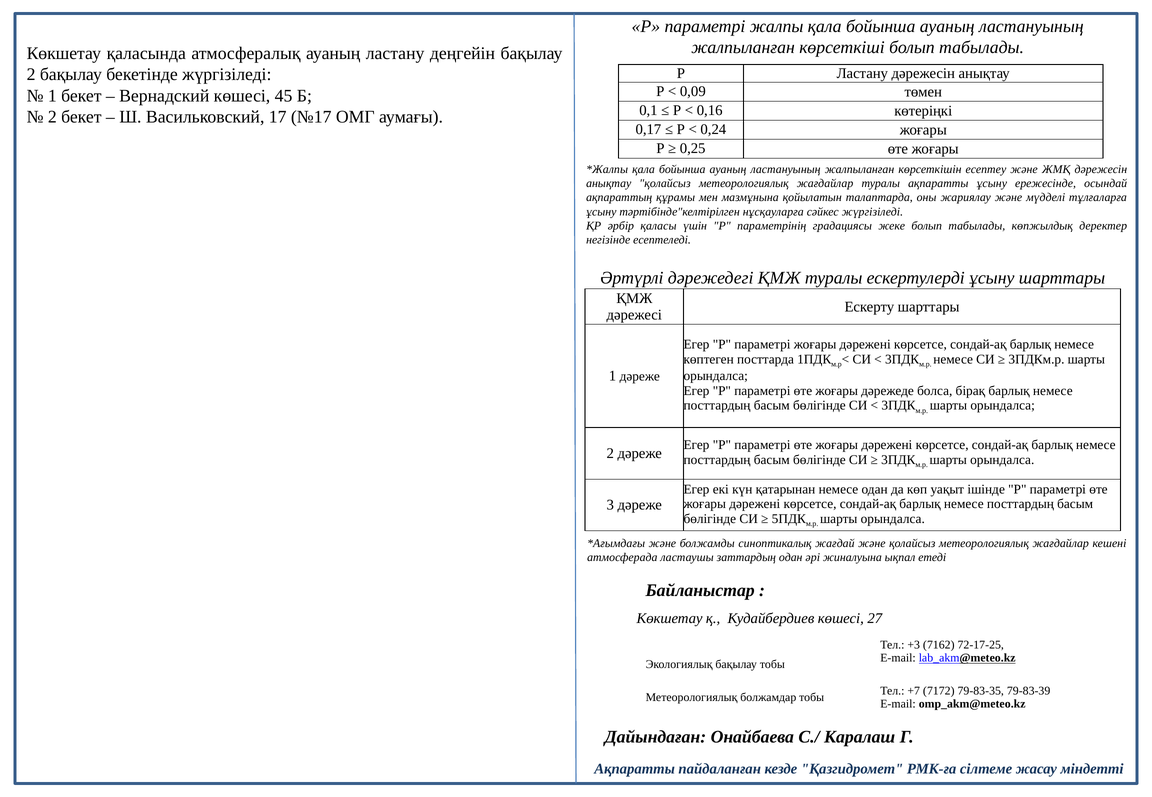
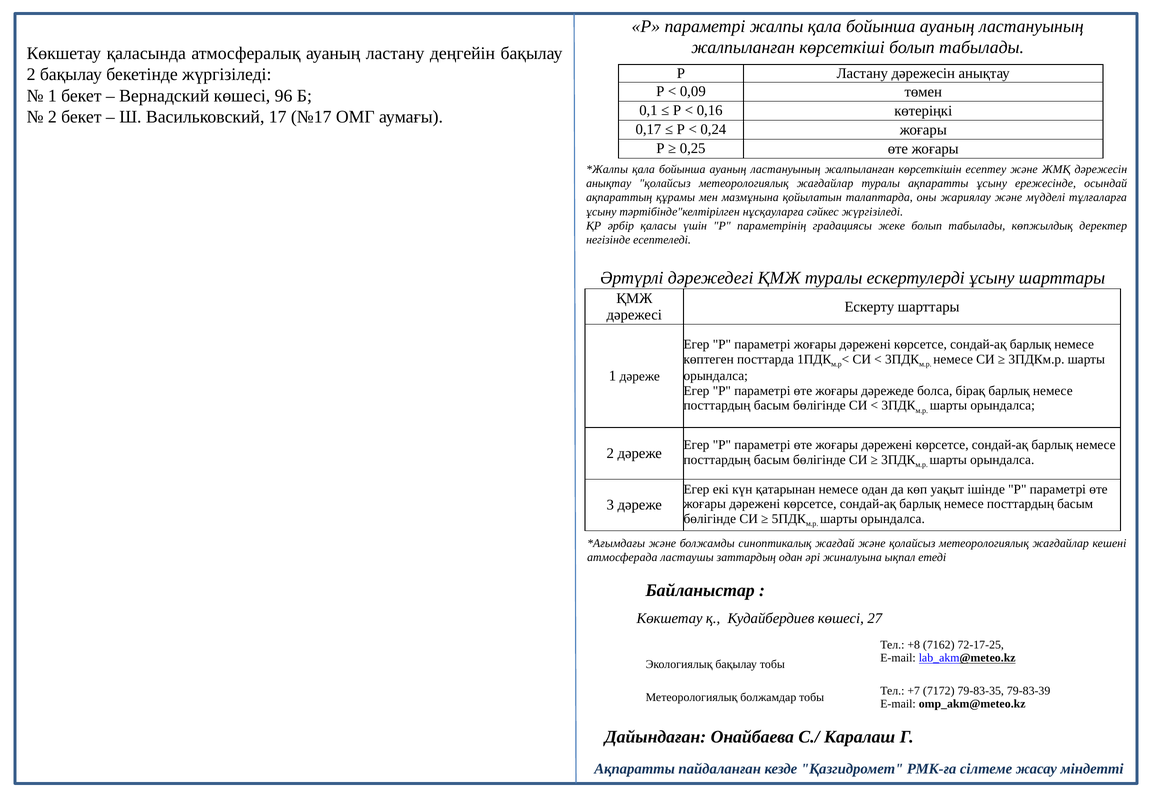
45: 45 -> 96
+3: +3 -> +8
